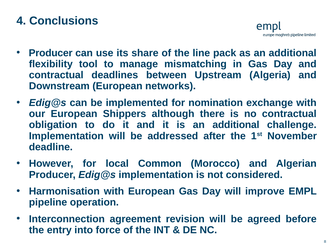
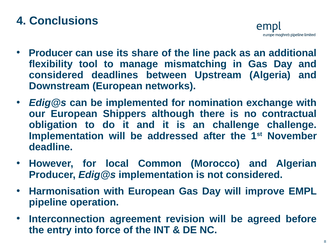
contractual at (56, 75): contractual -> considered
is an additional: additional -> challenge
